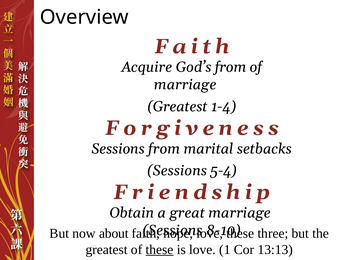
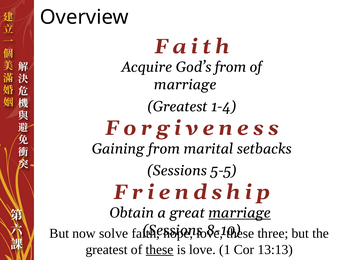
Sessions at (118, 149): Sessions -> Gaining
5-4: 5-4 -> 5-5
marriage at (240, 213) underline: none -> present
about: about -> solve
